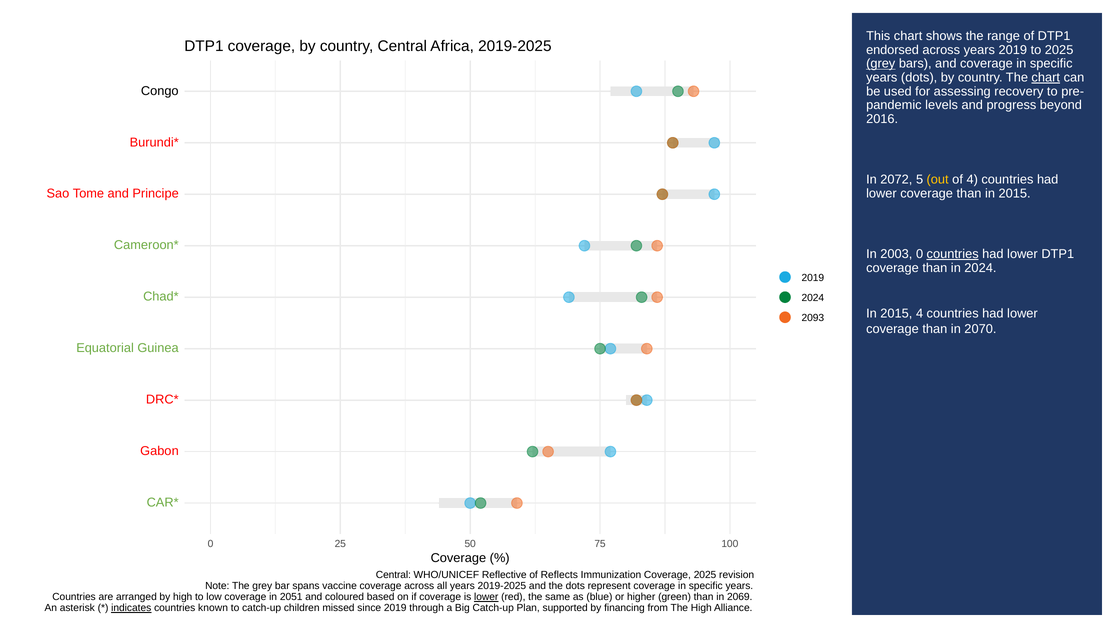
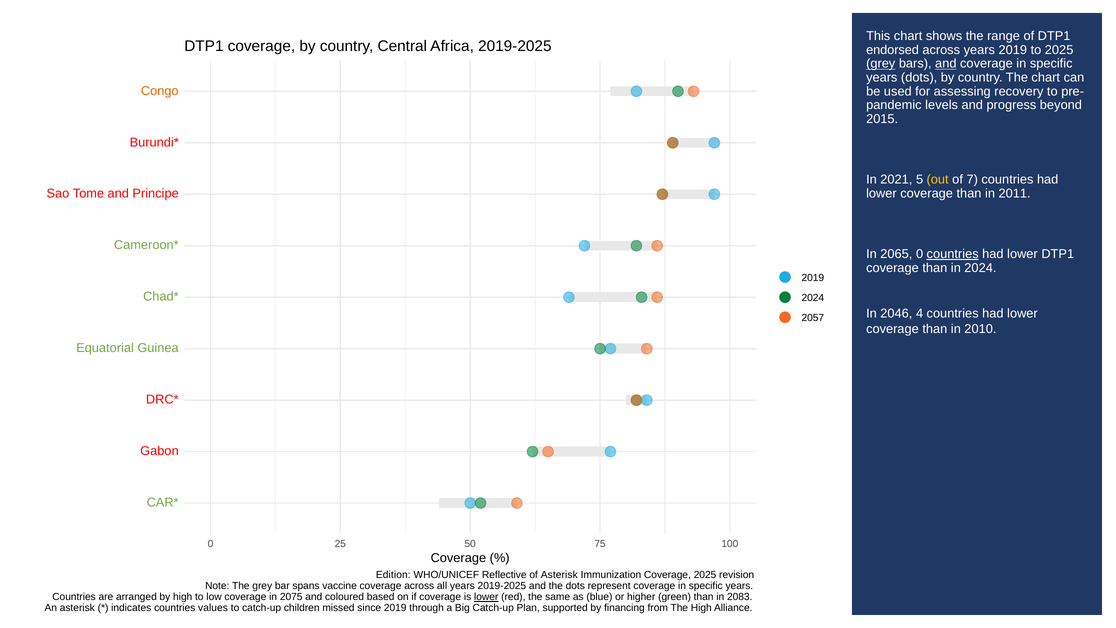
and at (946, 64) underline: none -> present
chart at (1046, 78) underline: present -> none
Congo colour: black -> orange
2016: 2016 -> 2015
2072: 2072 -> 2021
of 4: 4 -> 7
than in 2015: 2015 -> 2011
2003: 2003 -> 2065
2015 at (896, 313): 2015 -> 2046
2093: 2093 -> 2057
2070: 2070 -> 2010
Central at (393, 575): Central -> Edition
of Reflects: Reflects -> Asterisk
2051: 2051 -> 2075
2069: 2069 -> 2083
indicates underline: present -> none
known: known -> values
